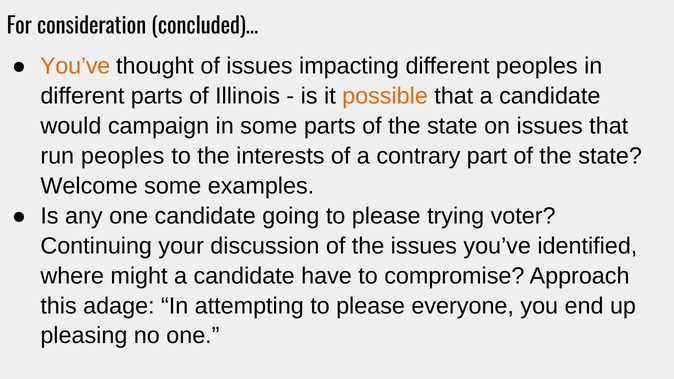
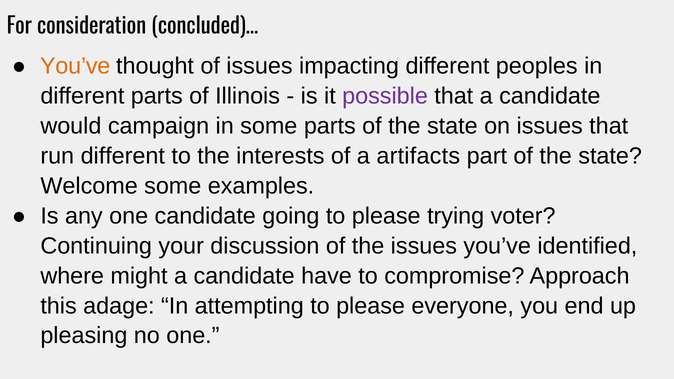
possible colour: orange -> purple
run peoples: peoples -> different
contrary: contrary -> artifacts
